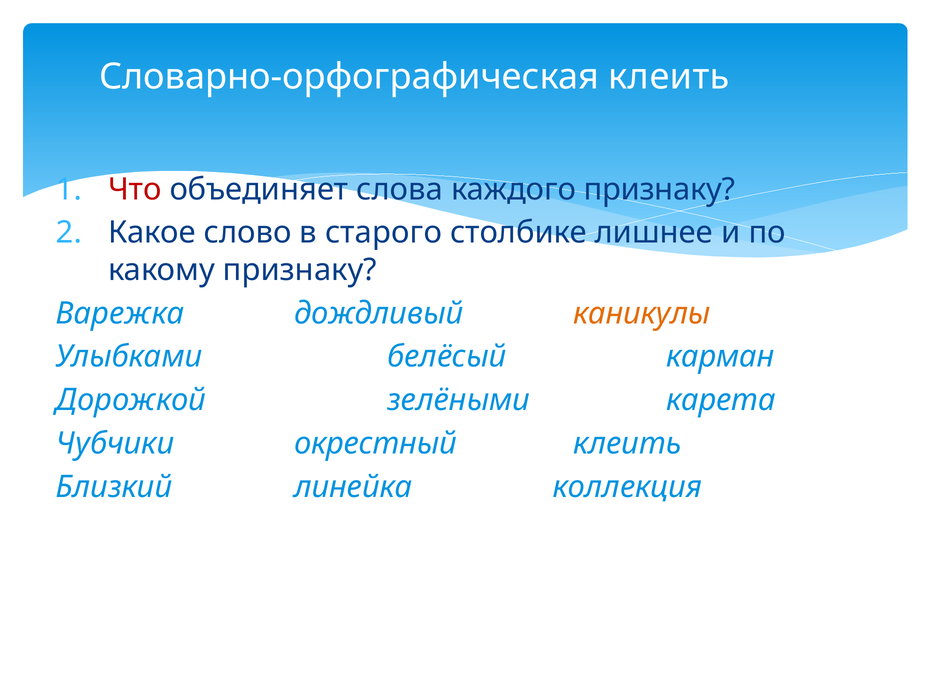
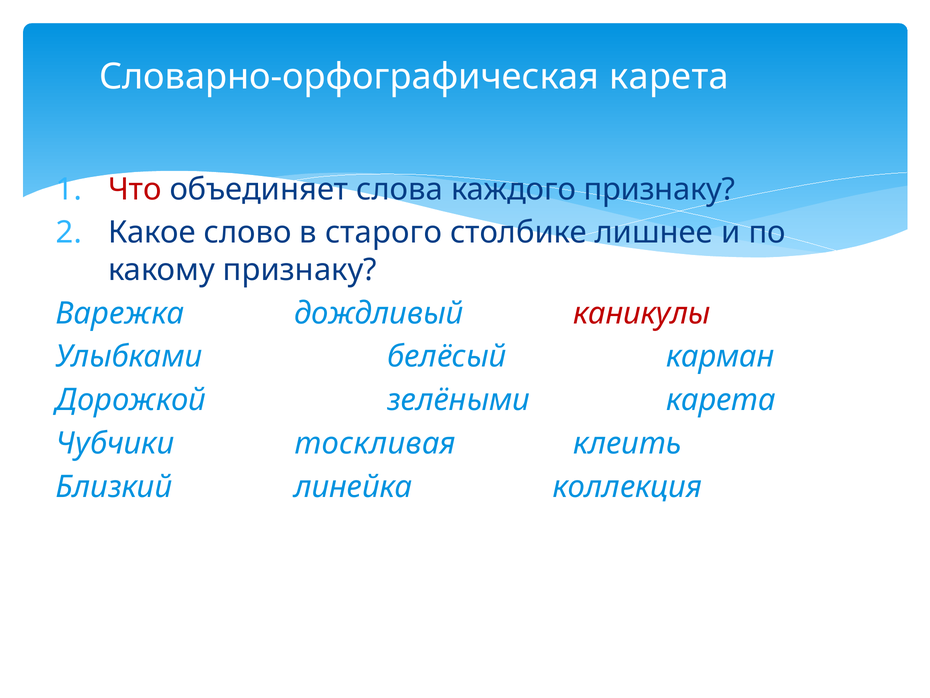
Словарно-орфографическая клеить: клеить -> карета
каникулы colour: orange -> red
окрестный: окрестный -> тоскливая
